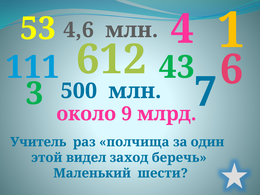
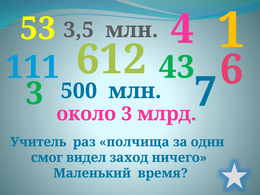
4,6: 4,6 -> 3,5
около 9: 9 -> 3
этой: этой -> смог
беречь: беречь -> ничего
шести: шести -> время
